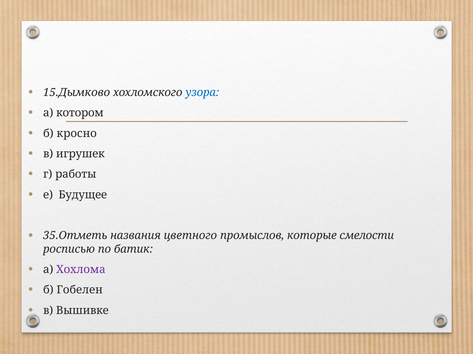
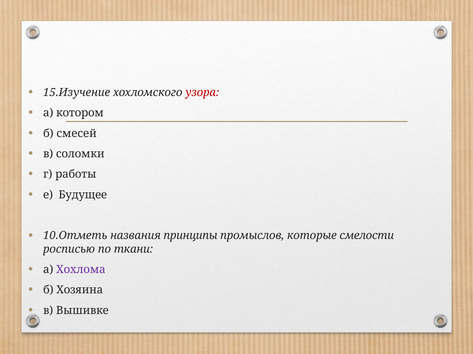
15.Дымково: 15.Дымково -> 15.Изучение
узора colour: blue -> red
кросно: кросно -> смесей
игрушек: игрушек -> соломки
35.Отметь: 35.Отметь -> 10.Отметь
цветного: цветного -> принципы
батик: батик -> ткани
Гобелен: Гобелен -> Хозяина
